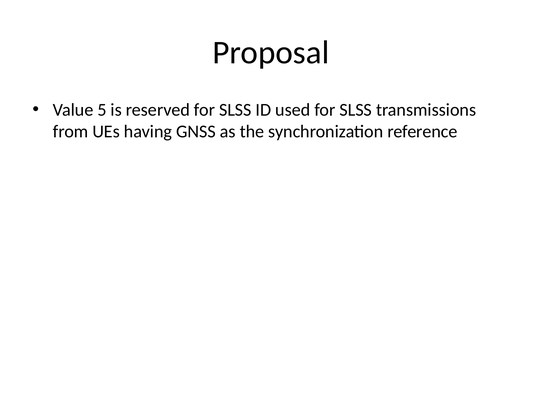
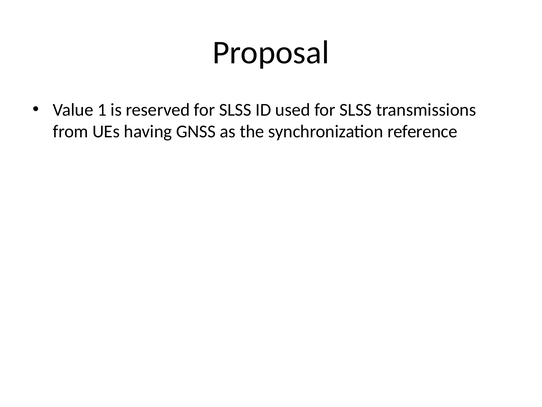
5: 5 -> 1
